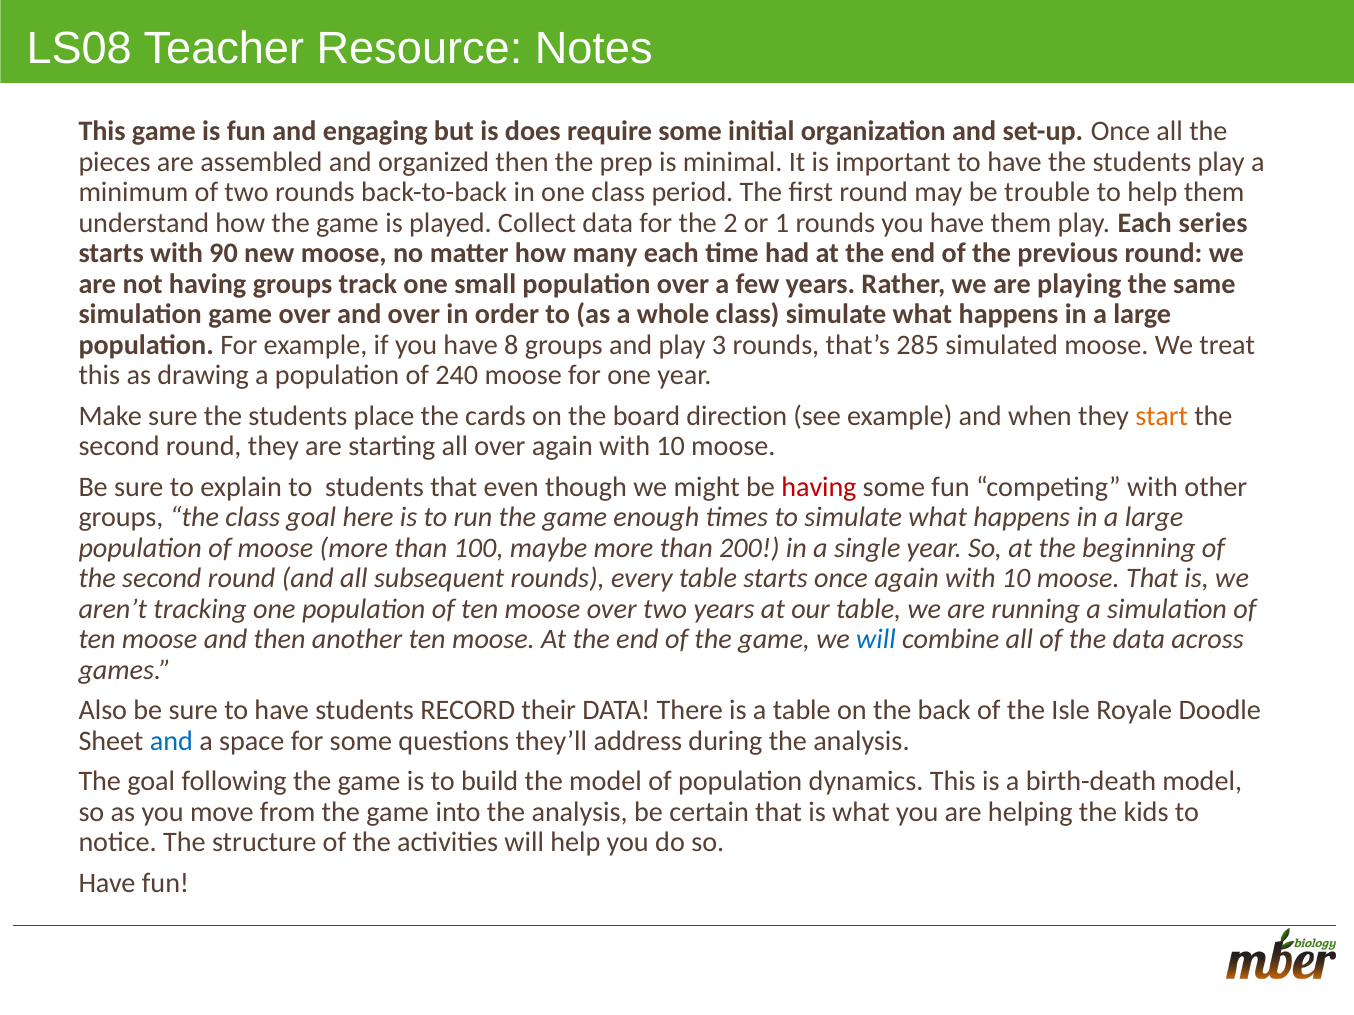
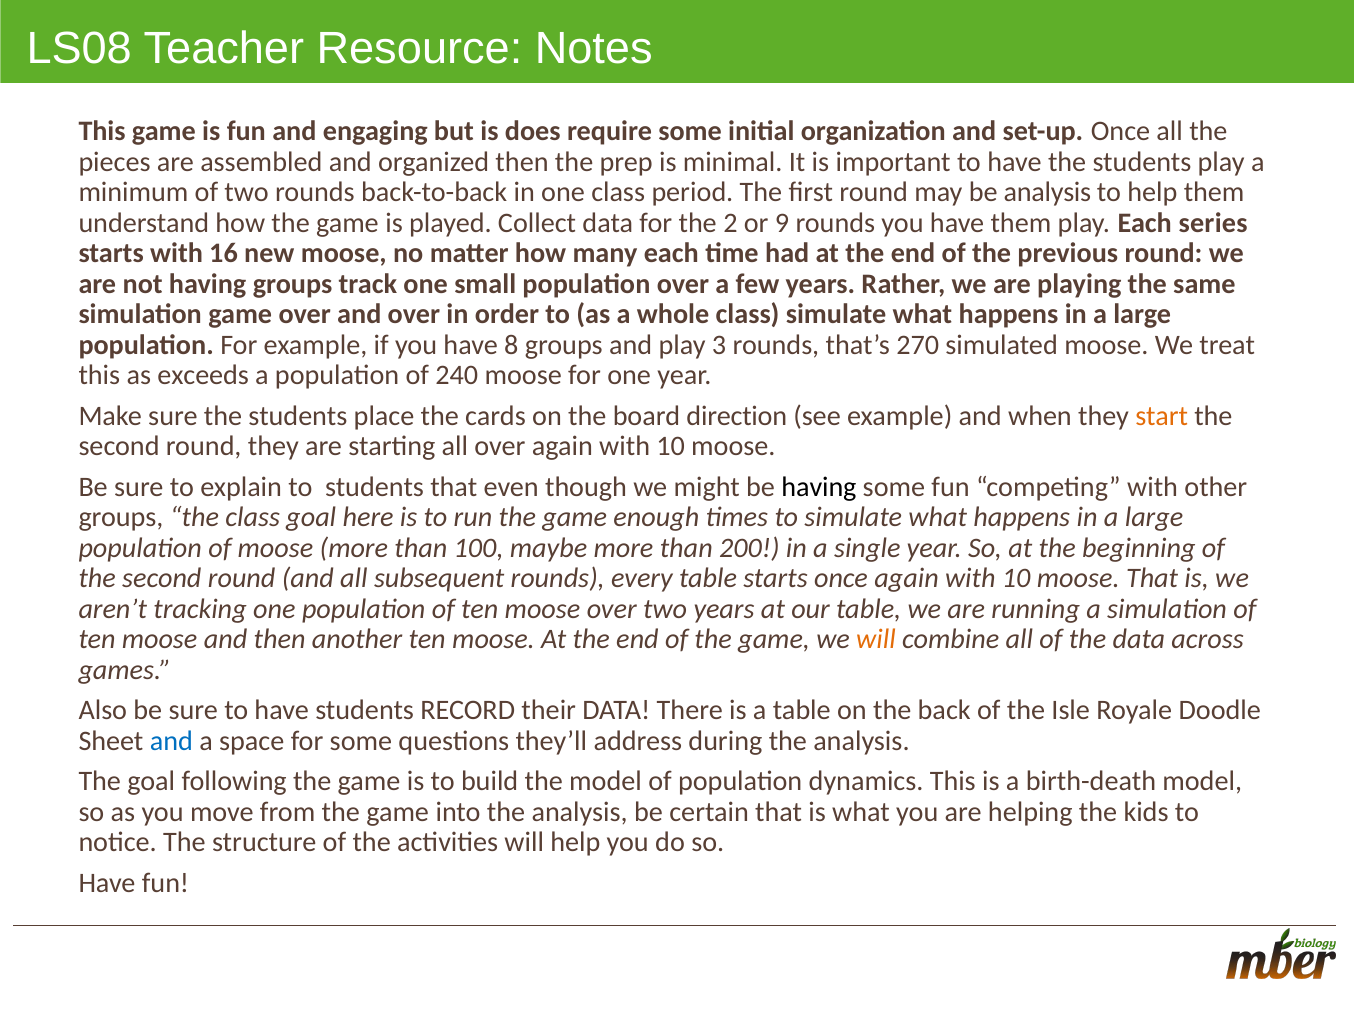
be trouble: trouble -> analysis
1: 1 -> 9
90: 90 -> 16
285: 285 -> 270
drawing: drawing -> exceeds
having at (819, 487) colour: red -> black
will at (876, 640) colour: blue -> orange
